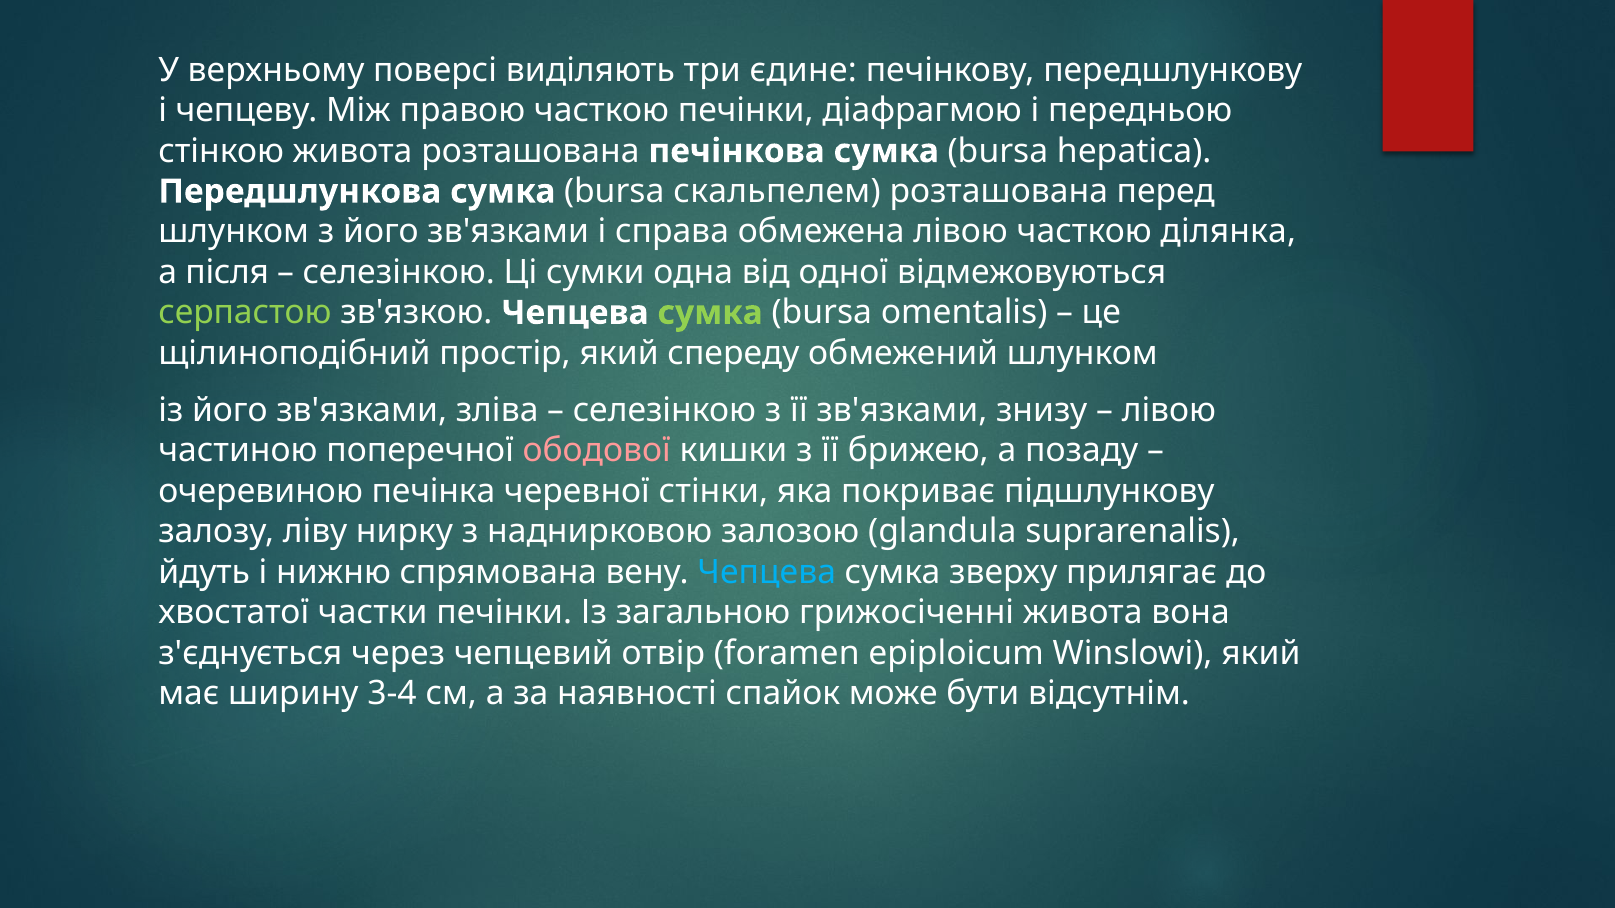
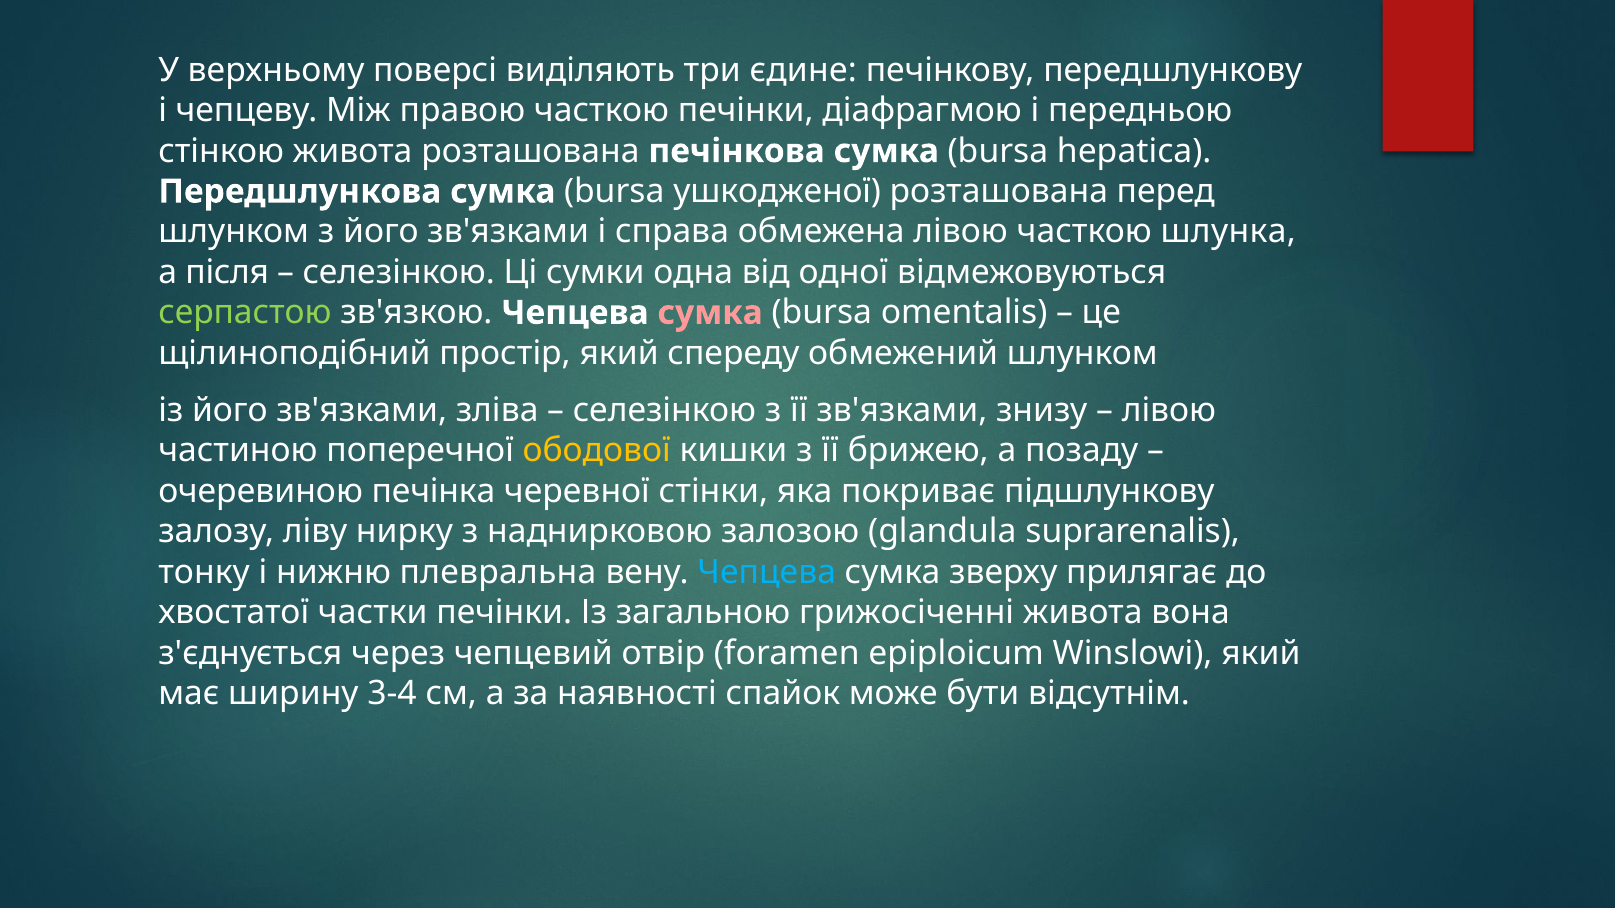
скальпелем: скальпелем -> ушкодженої
ділянка: ділянка -> шлунка
сумка at (710, 313) colour: light green -> pink
ободової colour: pink -> yellow
йдуть: йдуть -> тонку
спрямована: спрямована -> плевральна
